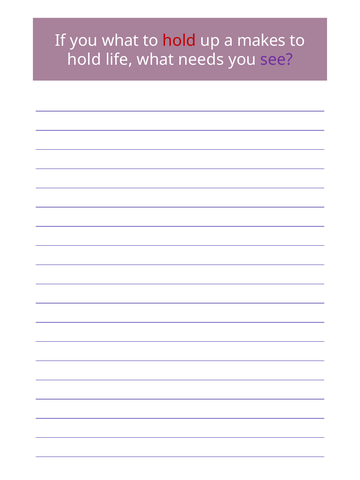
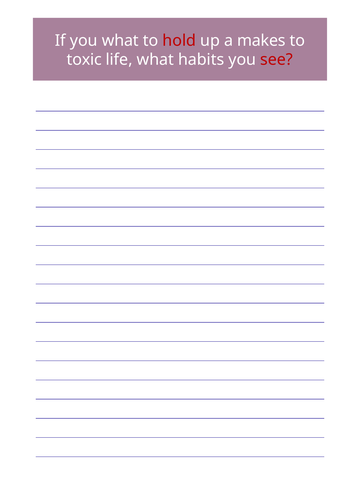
hold at (84, 60): hold -> toxic
needs: needs -> habits
see colour: purple -> red
